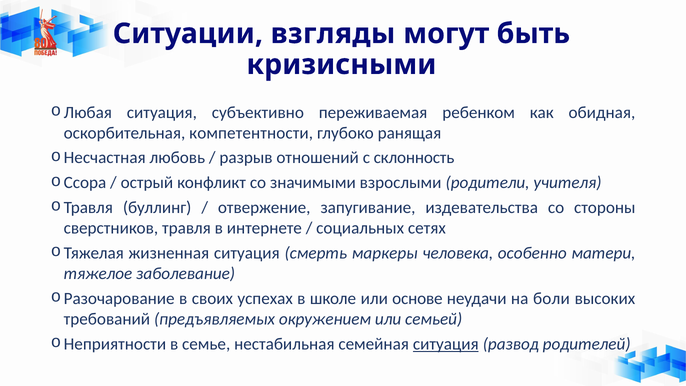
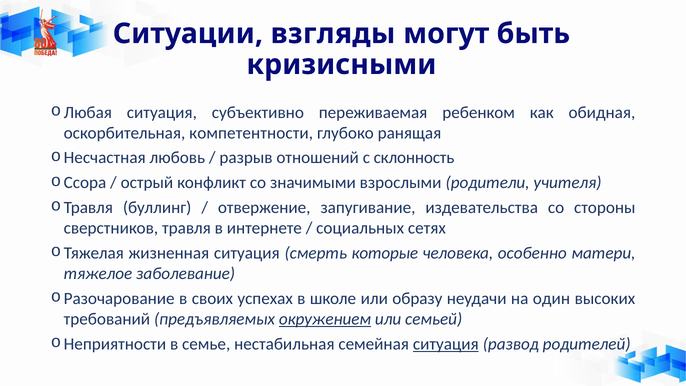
маркеры: маркеры -> которые
основе: основе -> образу
боли: боли -> один
окружением underline: none -> present
